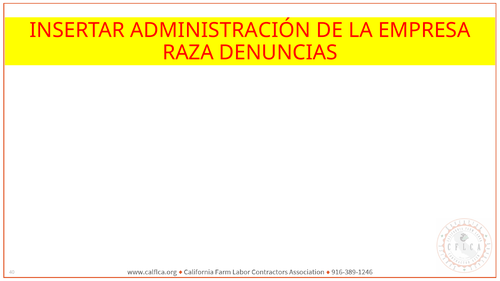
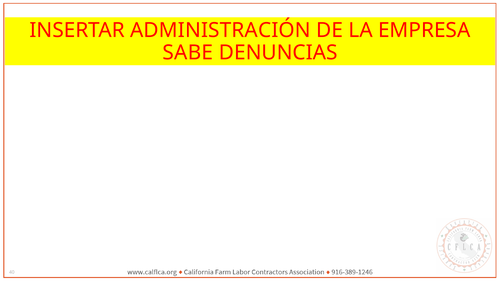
RAZA: RAZA -> SABE
